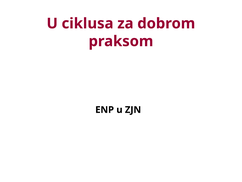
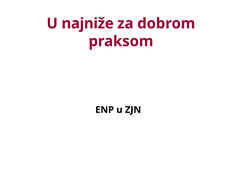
ciklusa: ciklusa -> najniže
